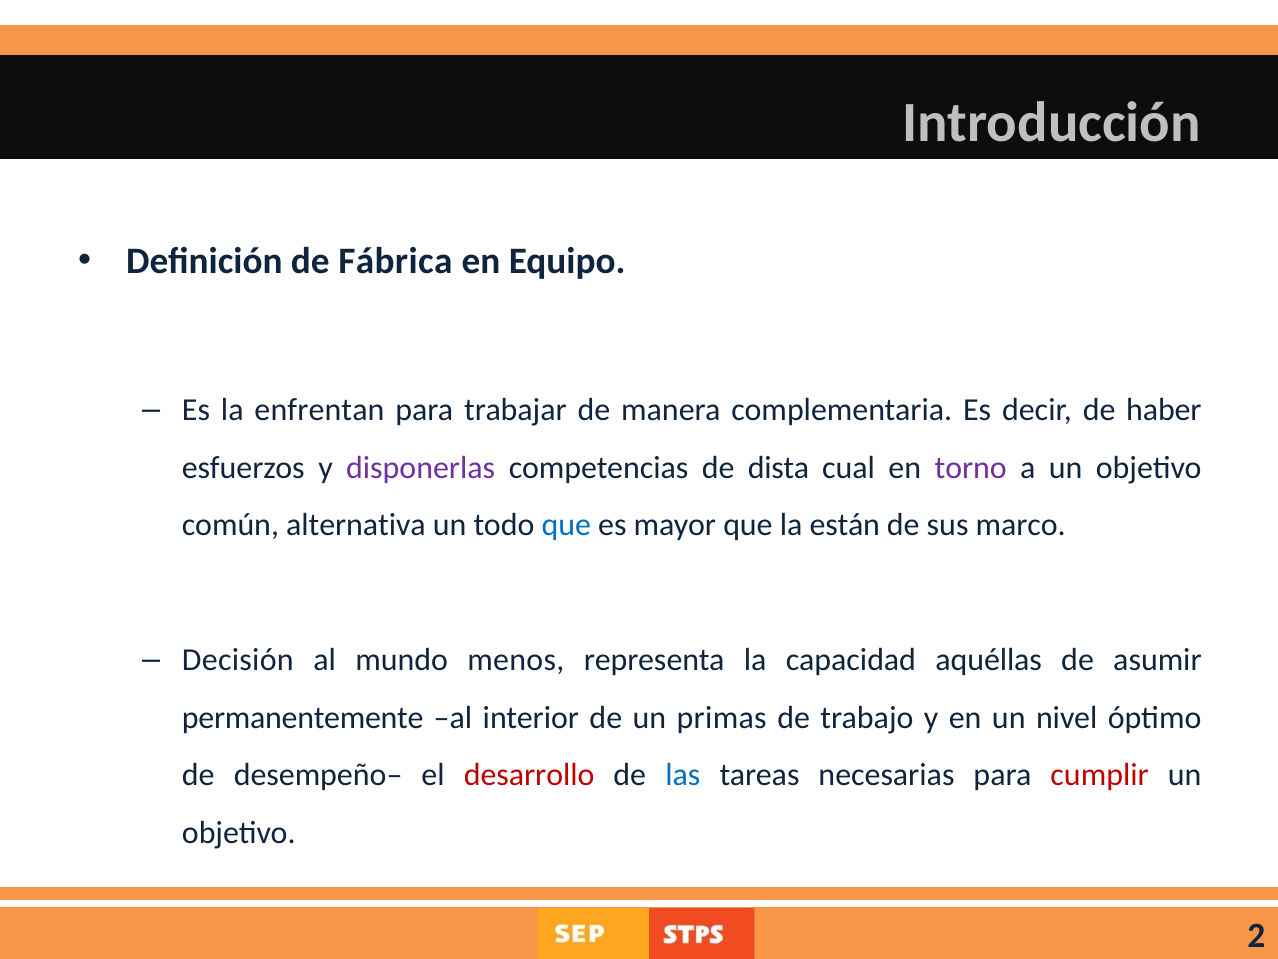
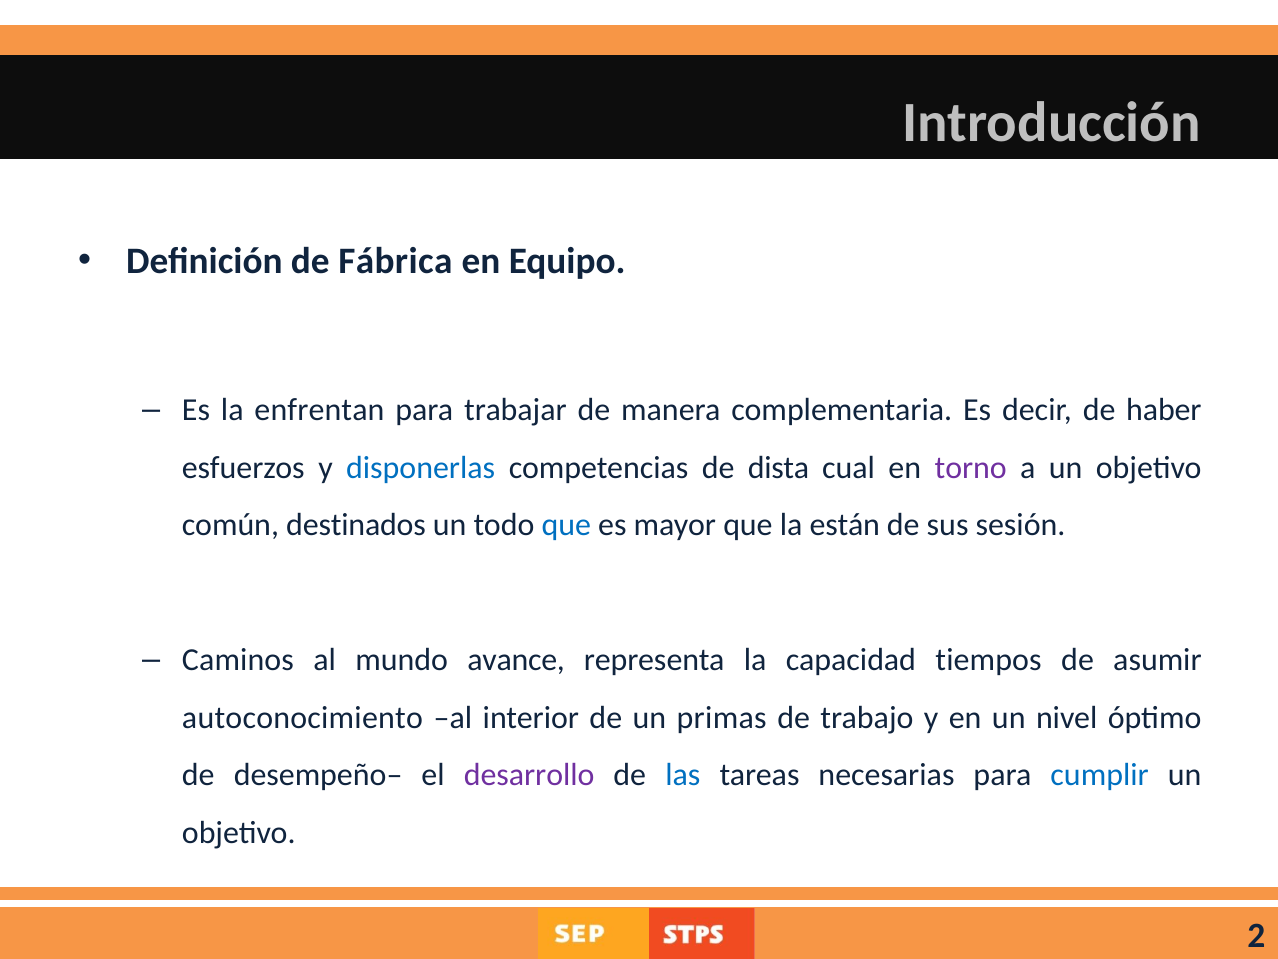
disponerlas colour: purple -> blue
alternativa: alternativa -> destinados
marco: marco -> sesión
Decisión: Decisión -> Caminos
menos: menos -> avance
aquéllas: aquéllas -> tiempos
permanentemente: permanentemente -> autoconocimiento
desarrollo colour: red -> purple
cumplir colour: red -> blue
